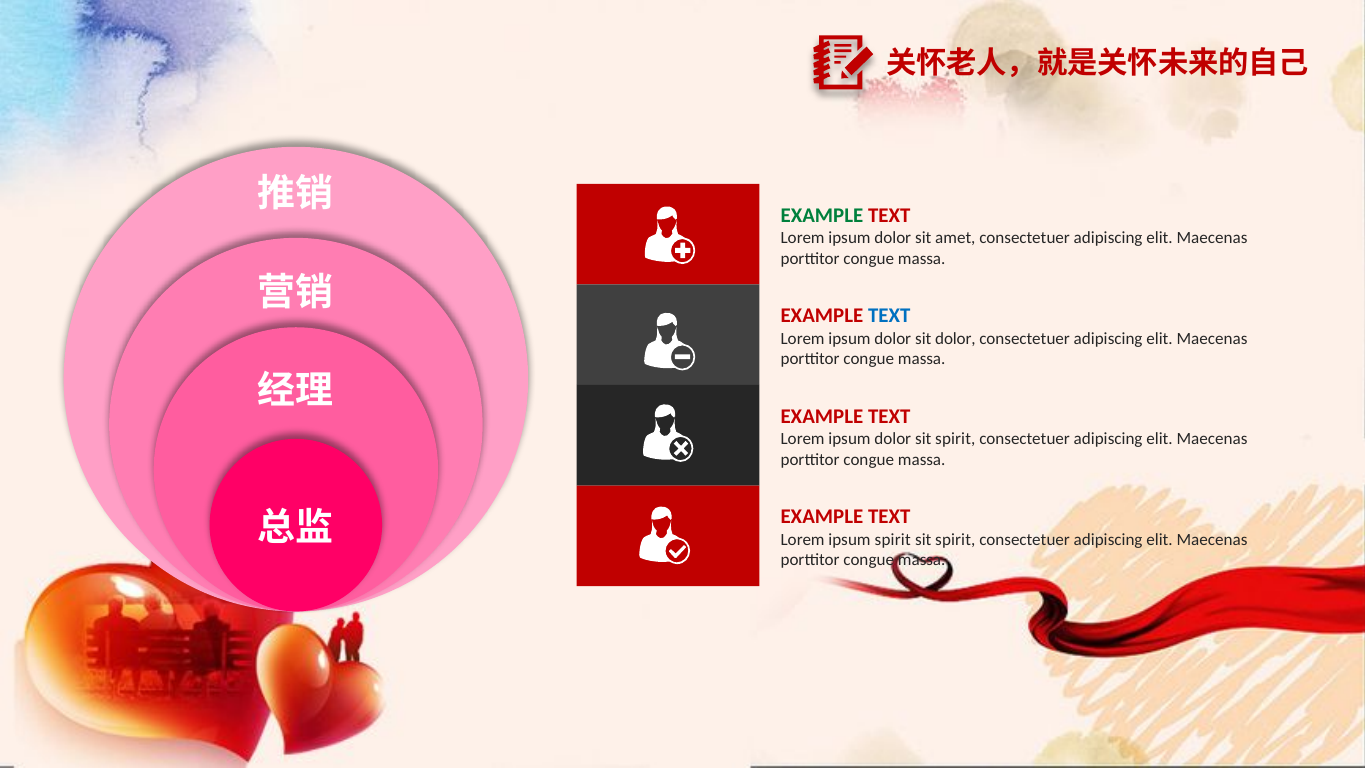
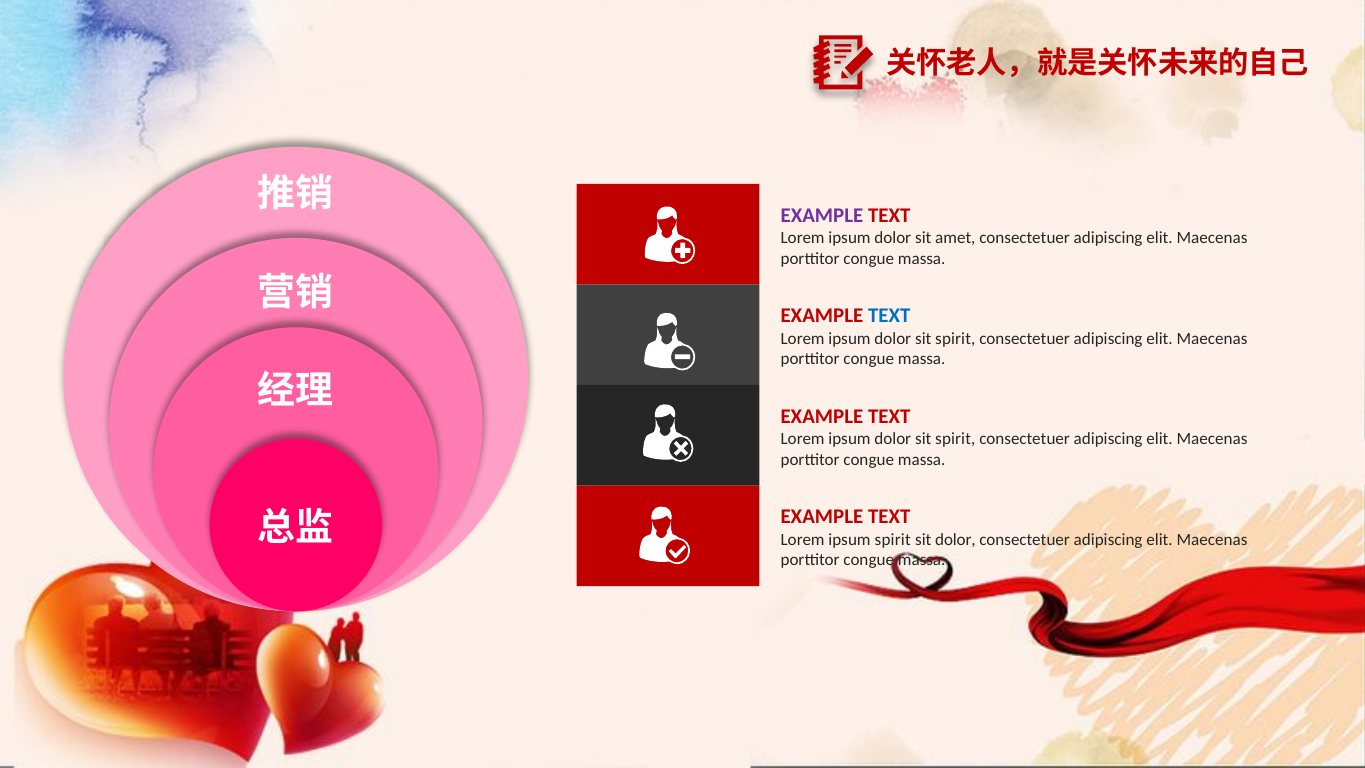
EXAMPLE at (822, 215) colour: green -> purple
dolor at (955, 338): dolor -> spirit
spirit at (955, 539): spirit -> dolor
